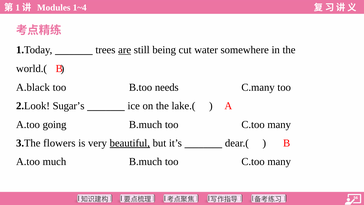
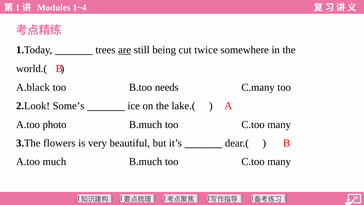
water: water -> twice
Sugar’s: Sugar’s -> Some’s
going: going -> photo
beautiful underline: present -> none
